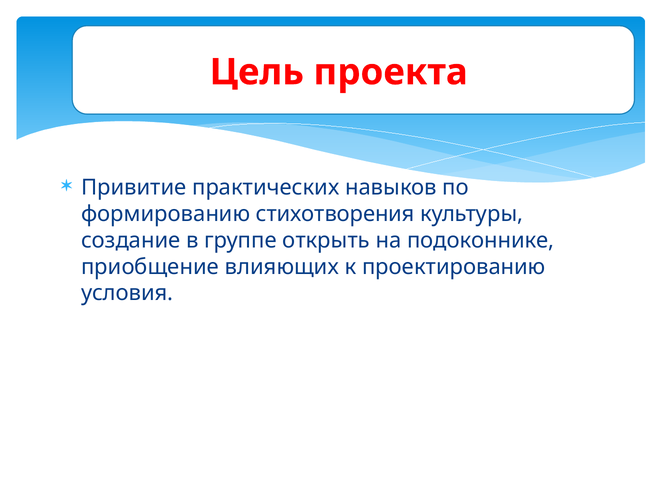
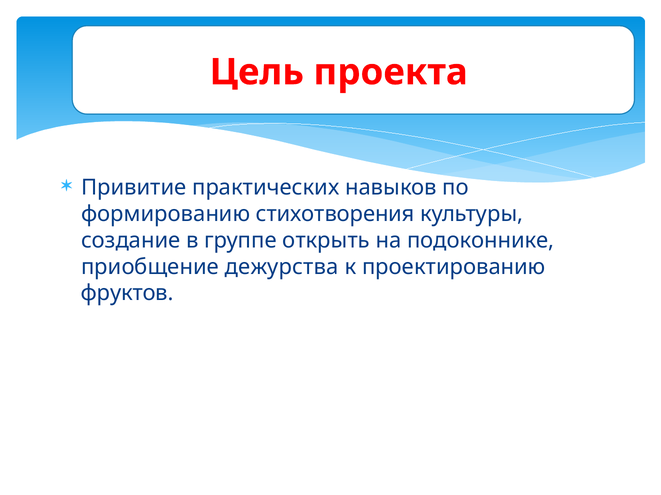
влияющих: влияющих -> дежурства
условия: условия -> фруктов
